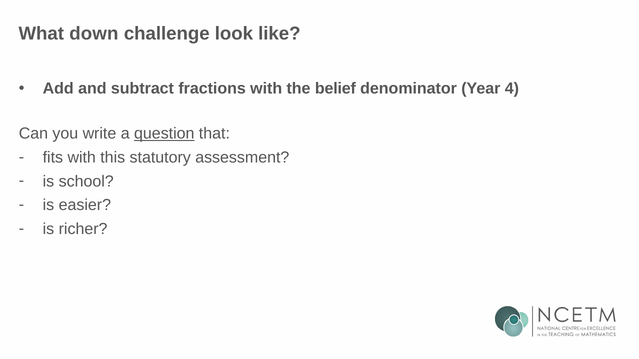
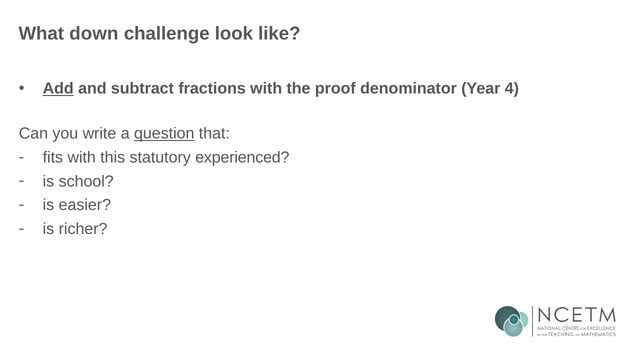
Add underline: none -> present
belief: belief -> proof
assessment: assessment -> experienced
